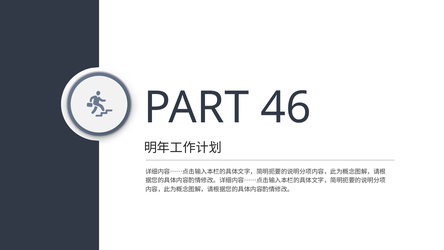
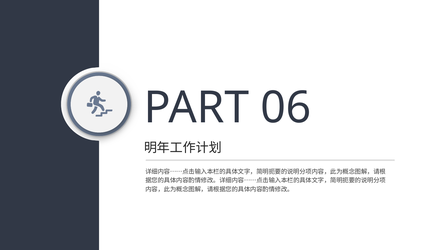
46: 46 -> 06
